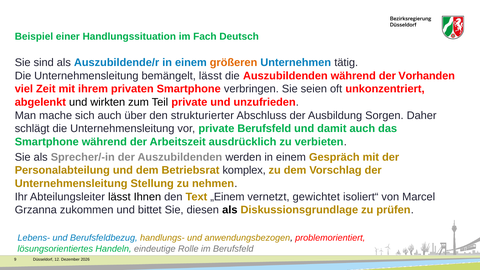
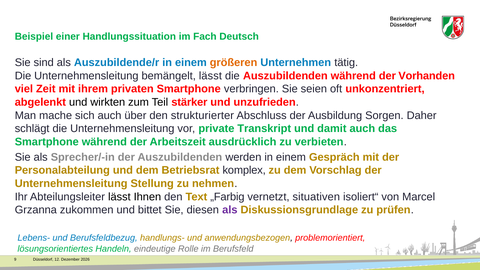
Teil private: private -> stärker
private Berufsfeld: Berufsfeld -> Transkript
„Einem: „Einem -> „Farbig
gewichtet: gewichtet -> situativen
als at (230, 210) colour: black -> purple
